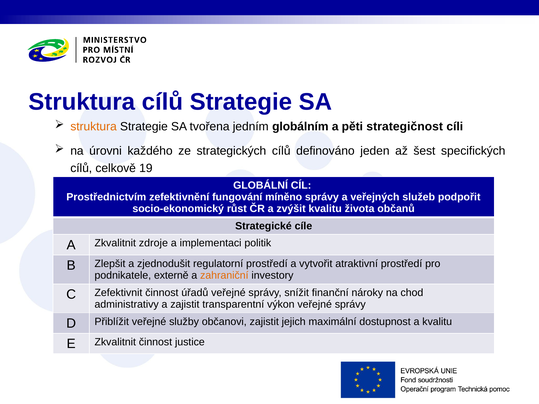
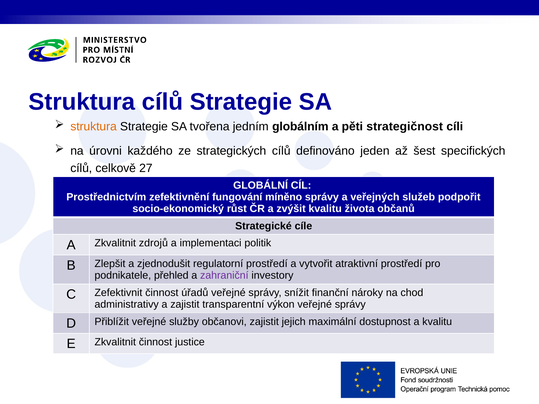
19: 19 -> 27
zdroje: zdroje -> zdrojů
externě: externě -> přehled
zahraniční colour: orange -> purple
